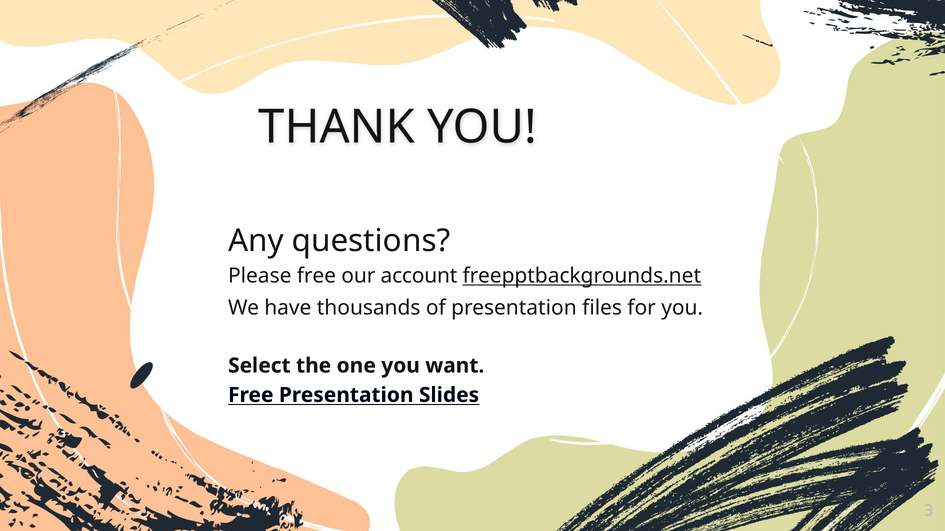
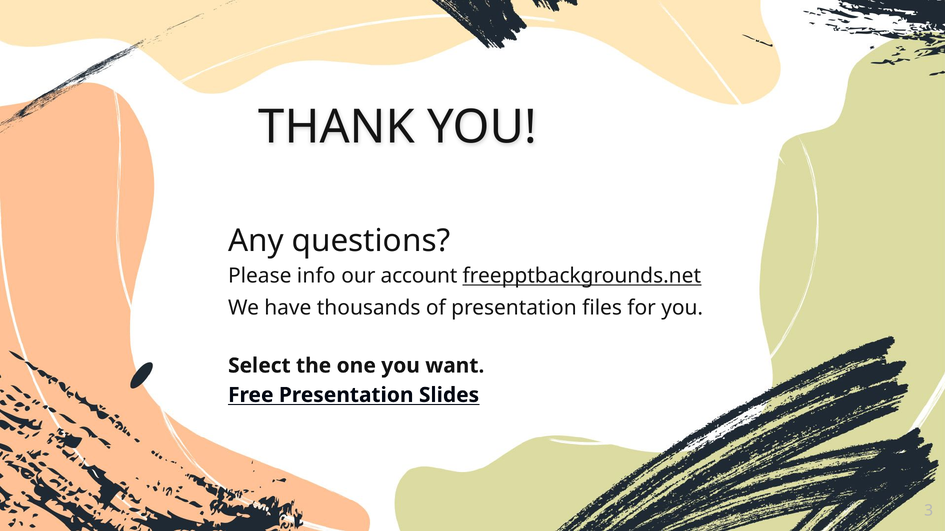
Please free: free -> info
